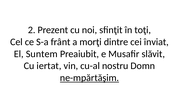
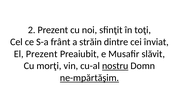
morţi: morţi -> străin
El Suntem: Suntem -> Prezent
iertat: iertat -> morţi
nostru underline: none -> present
